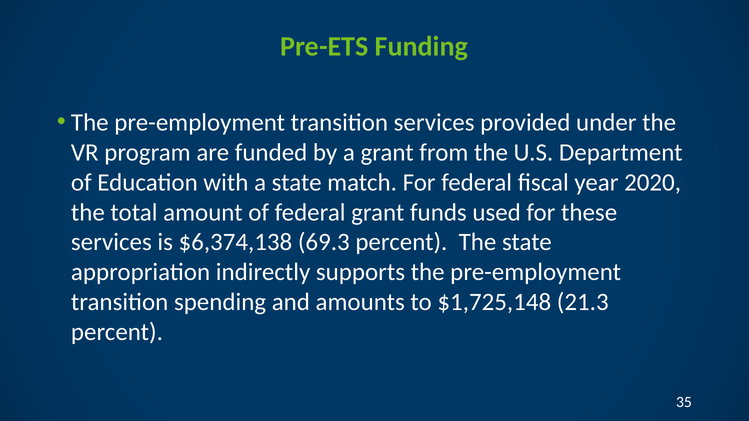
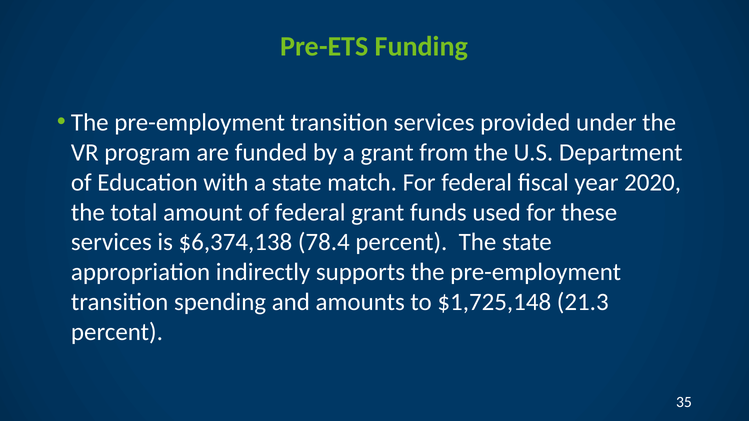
69.3: 69.3 -> 78.4
